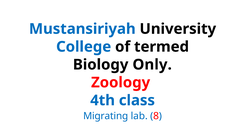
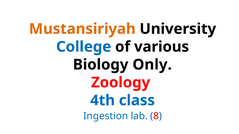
Mustansiriyah colour: blue -> orange
termed: termed -> various
Migrating: Migrating -> Ingestion
